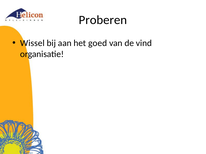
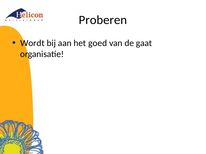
Wissel: Wissel -> Wordt
vind: vind -> gaat
